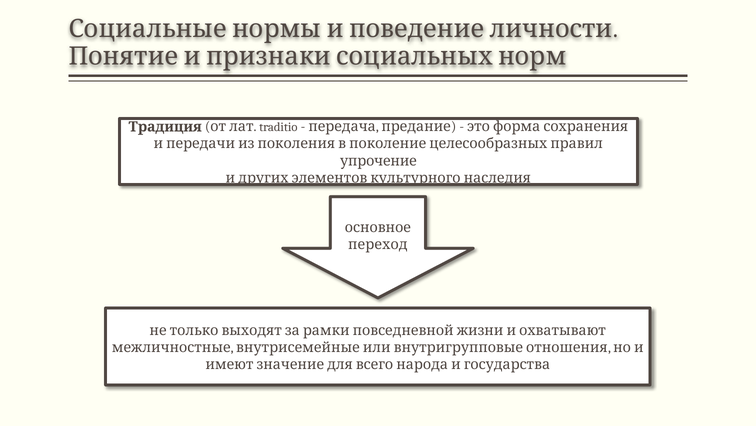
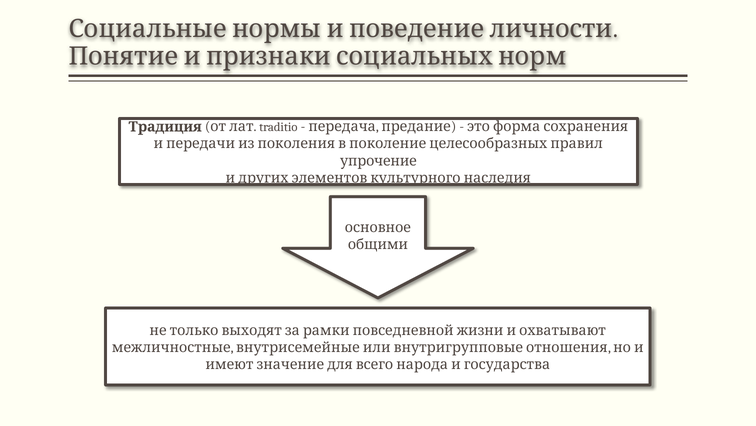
переход: переход -> общими
